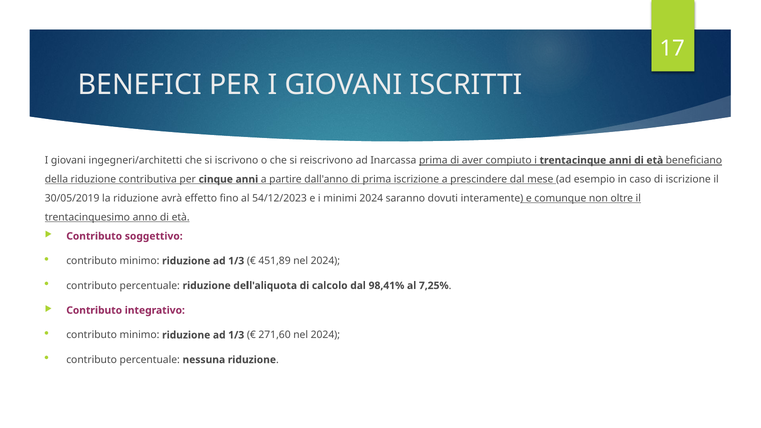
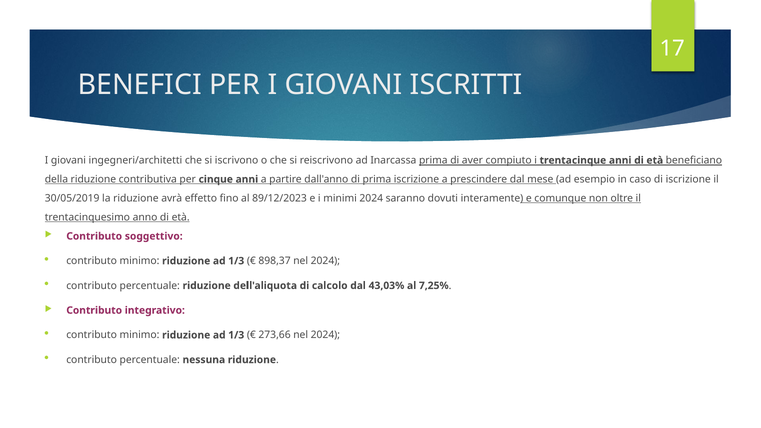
54/12/2023: 54/12/2023 -> 89/12/2023
451,89: 451,89 -> 898,37
98,41%: 98,41% -> 43,03%
271,60: 271,60 -> 273,66
